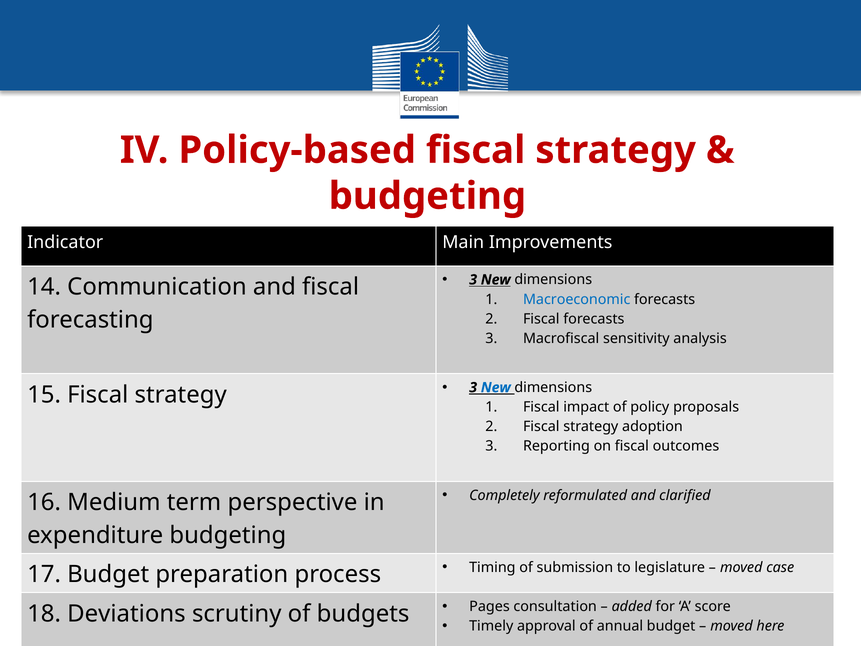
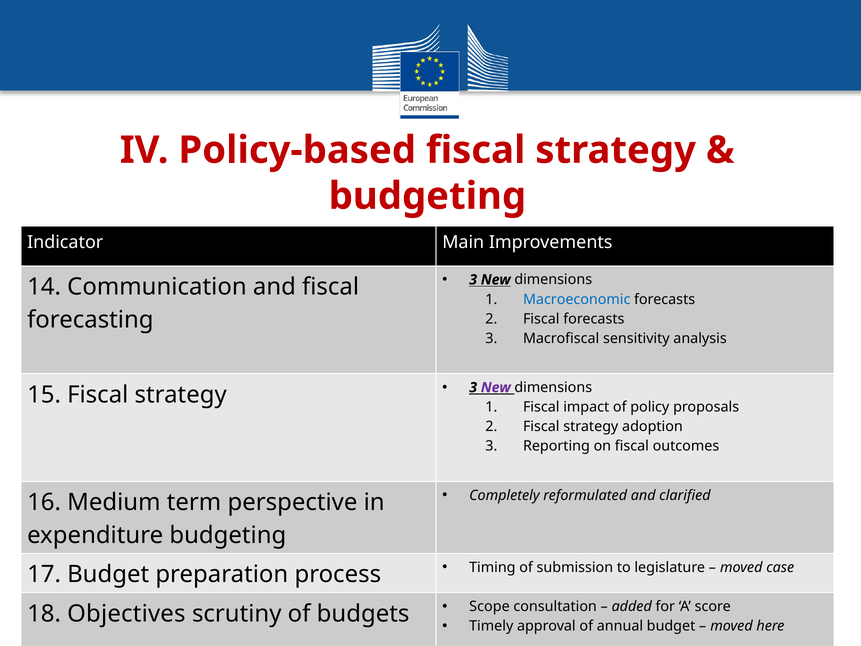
New at (496, 387) colour: blue -> purple
Pages: Pages -> Scope
Deviations: Deviations -> Objectives
